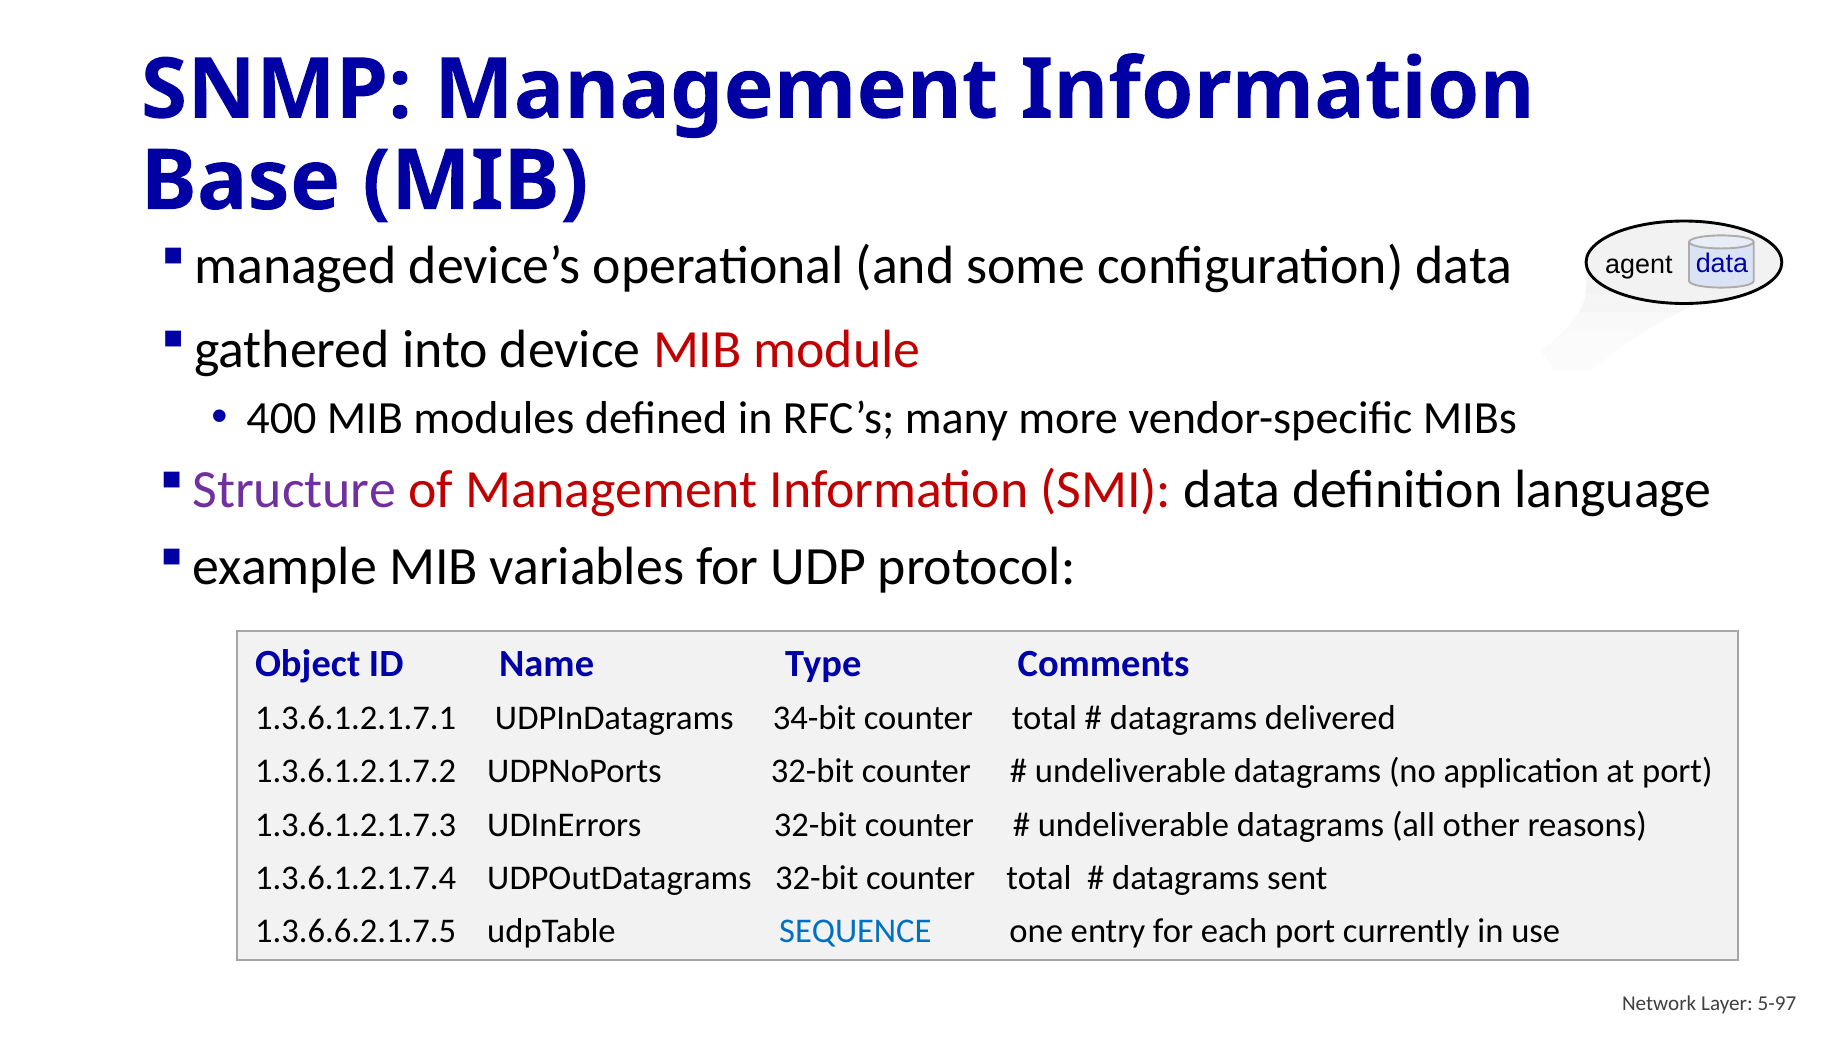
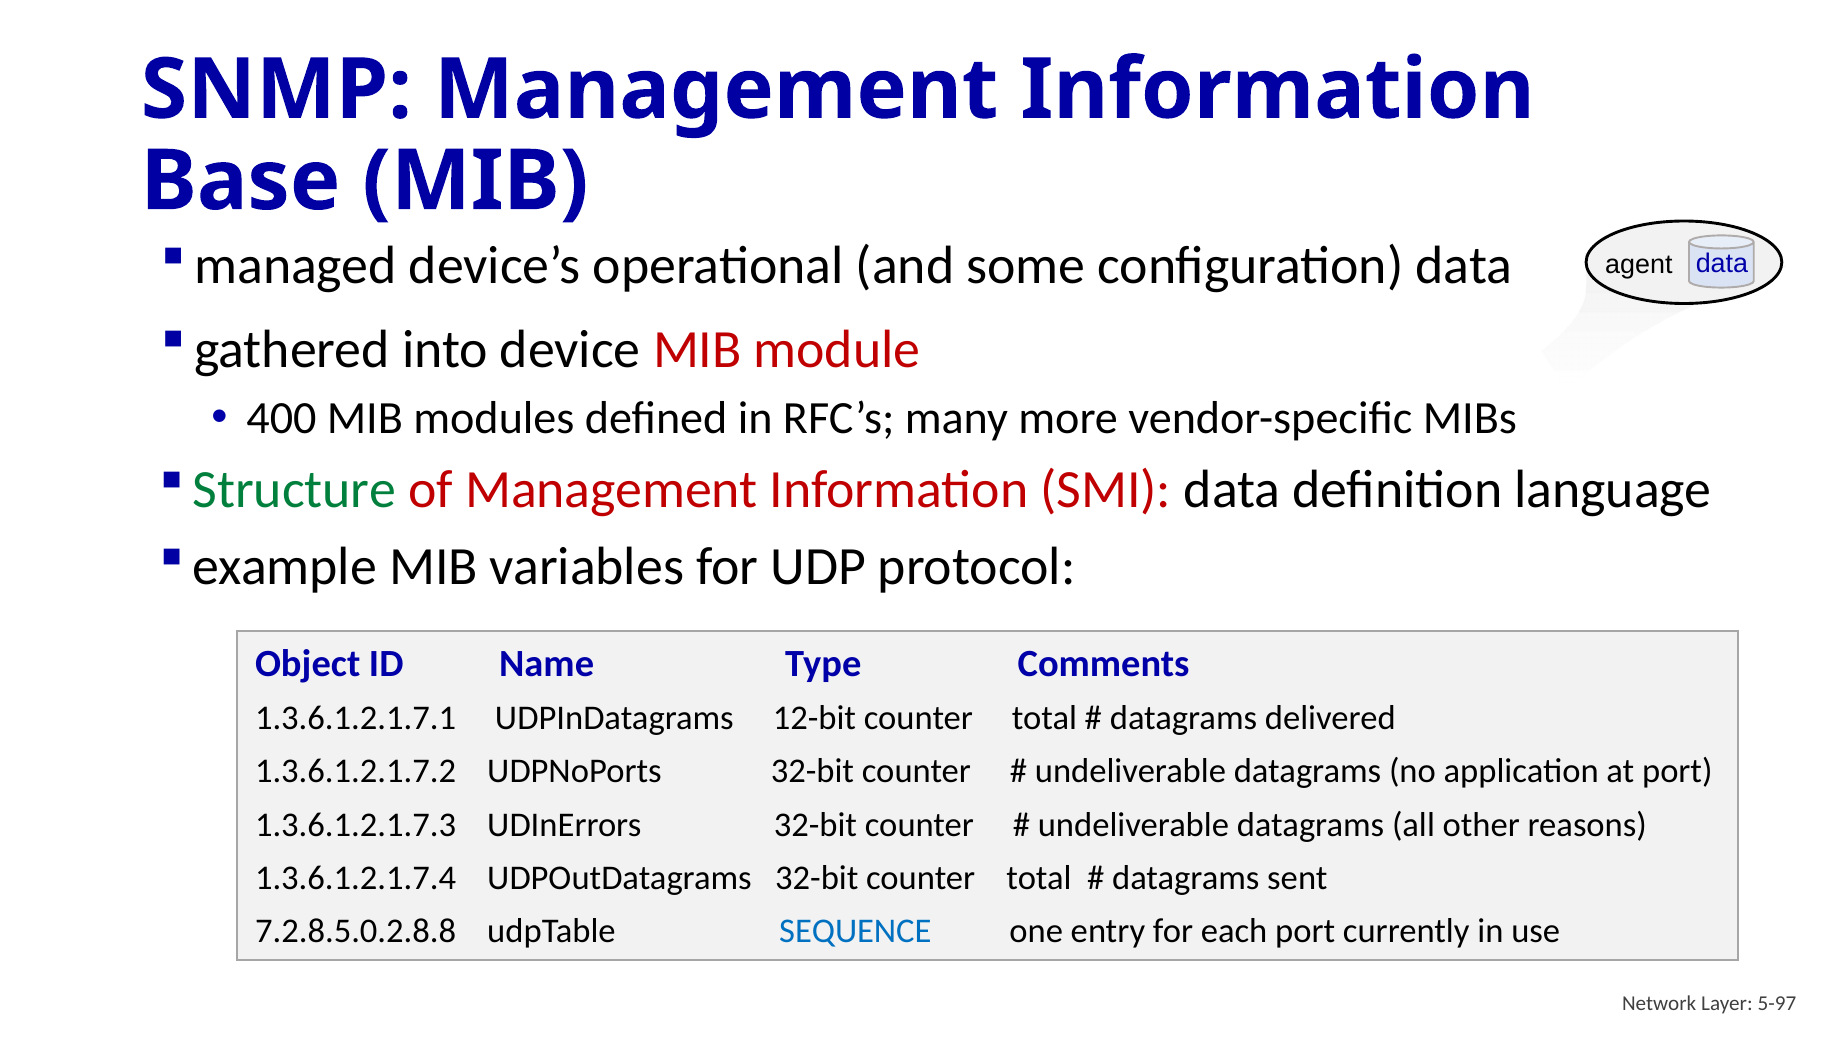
Structure colour: purple -> green
34-bit: 34-bit -> 12-bit
1.3.6.6.2.1.7.5: 1.3.6.6.2.1.7.5 -> 7.2.8.5.0.2.8.8
